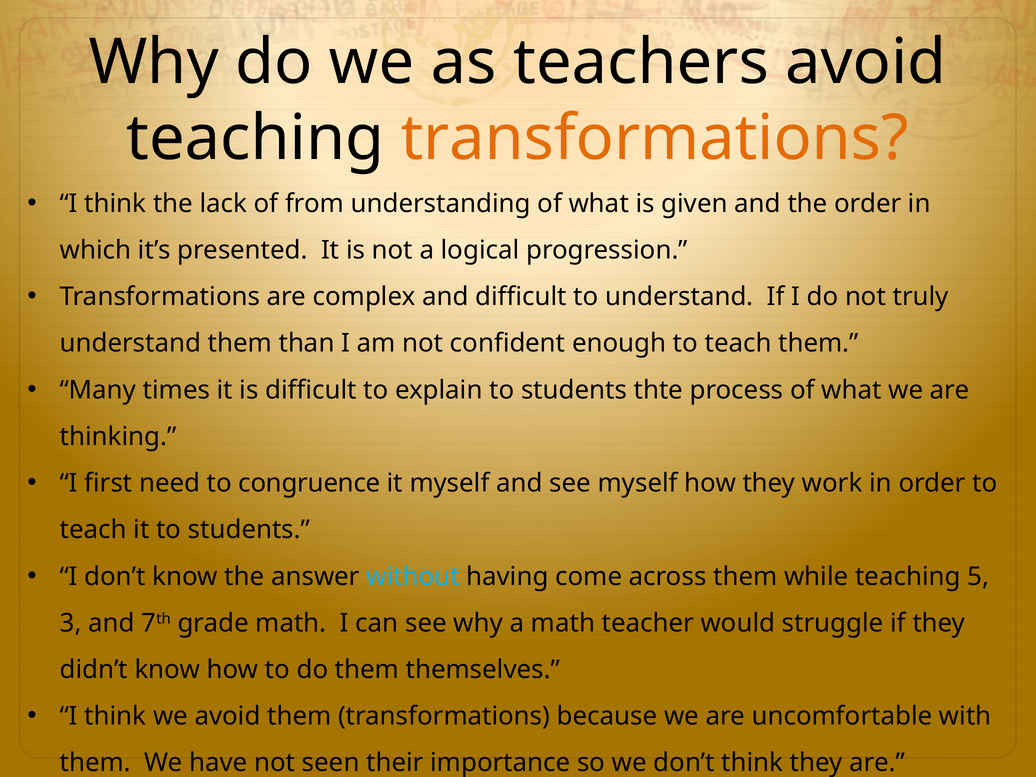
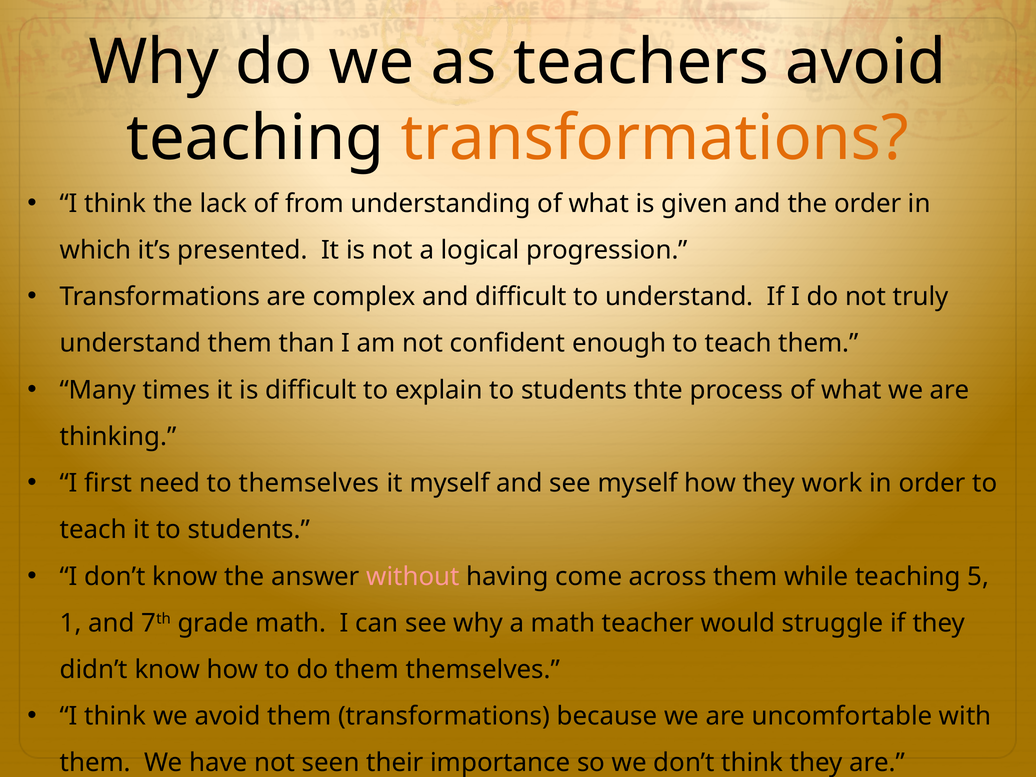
to congruence: congruence -> themselves
without colour: light blue -> pink
3: 3 -> 1
